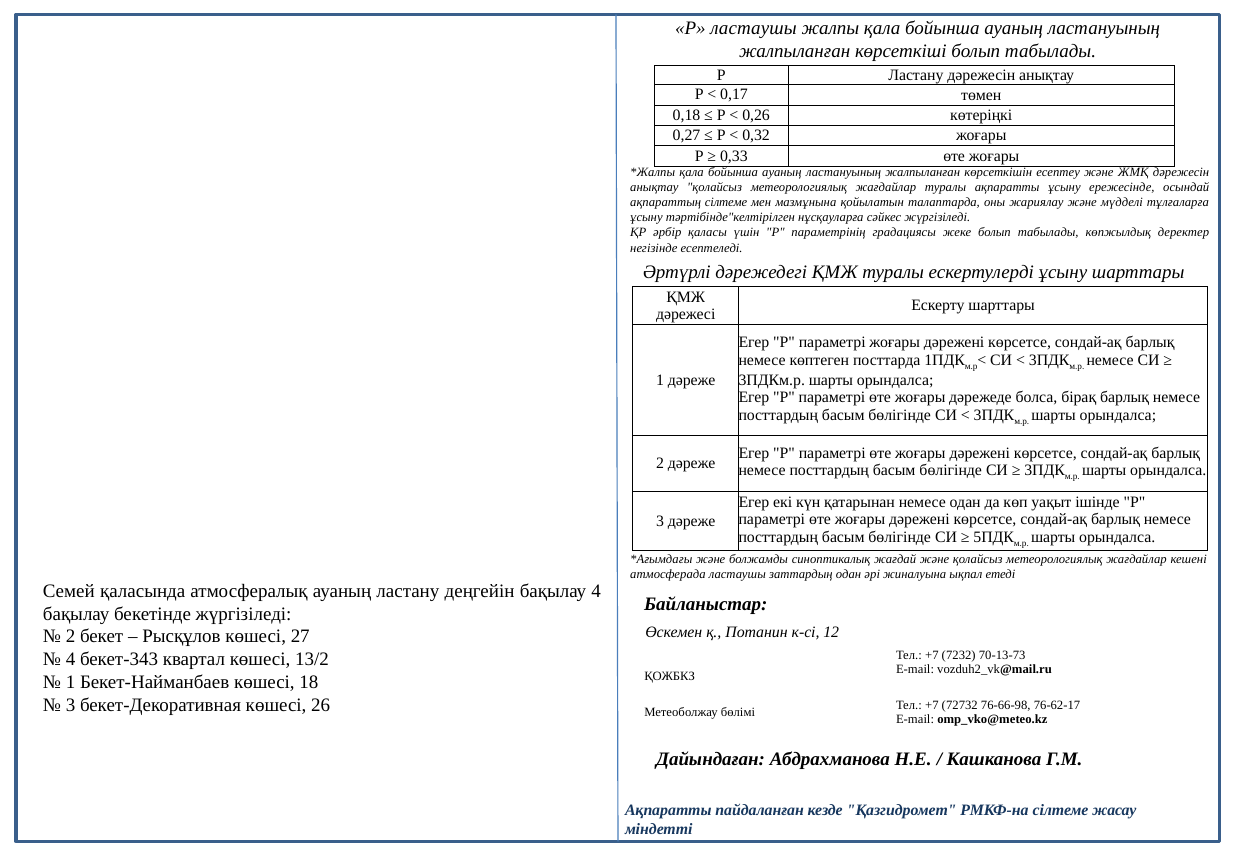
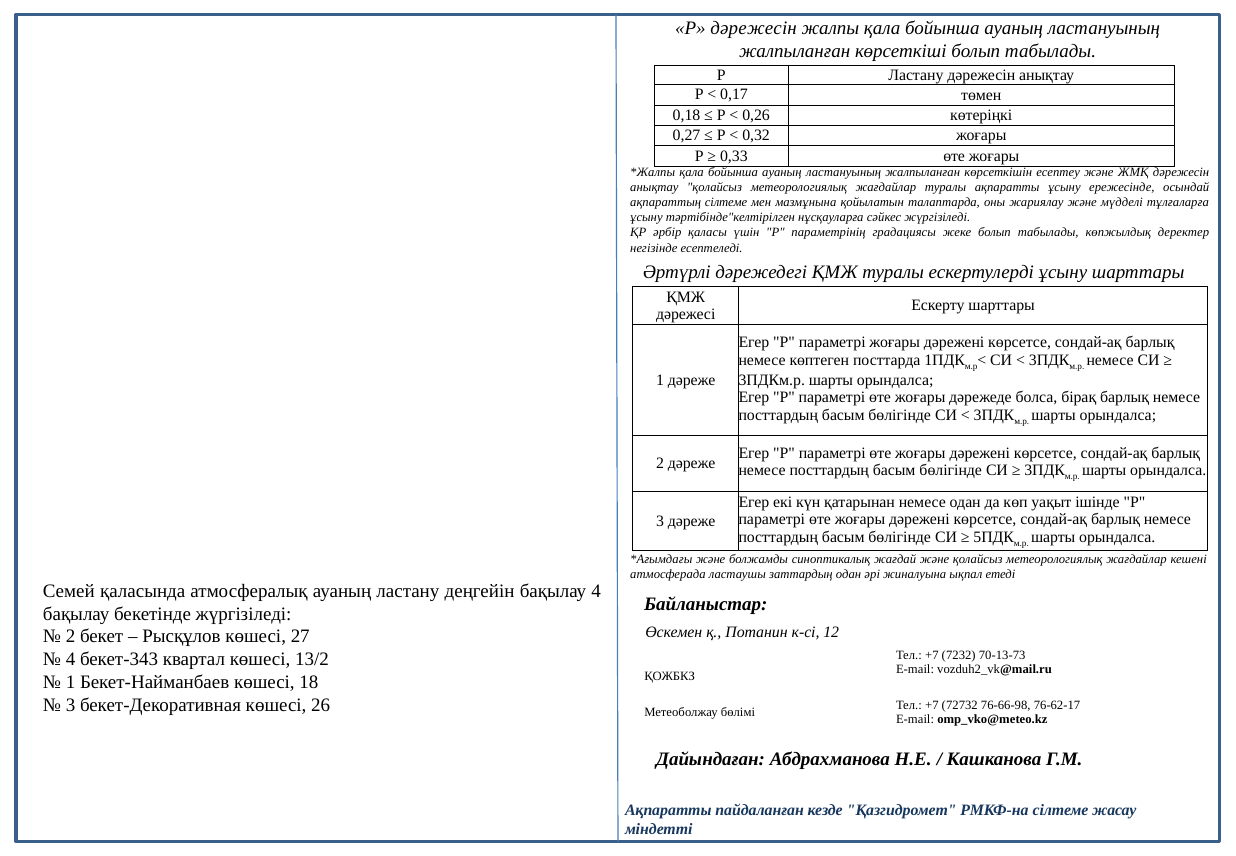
Р ластаушы: ластаушы -> дәрежесін
